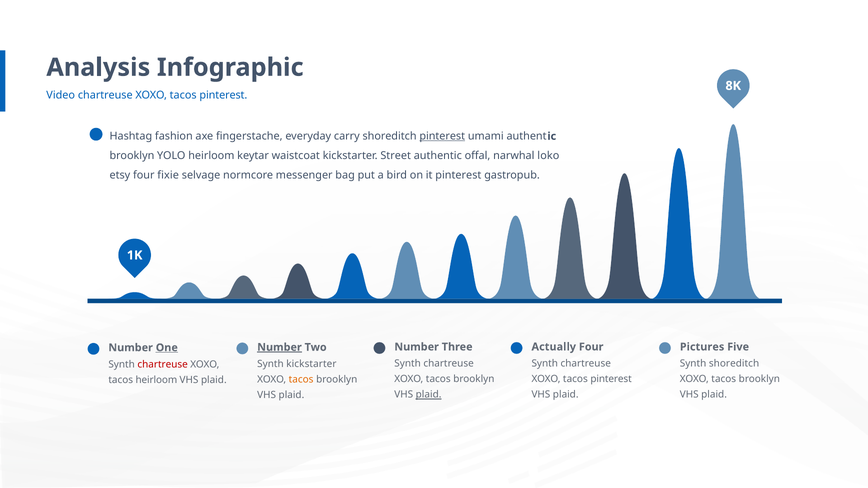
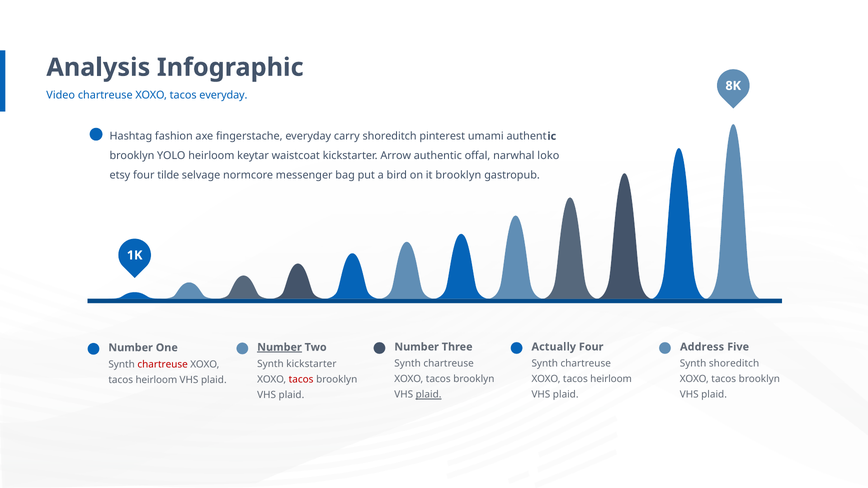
pinterest at (223, 95): pinterest -> everyday
pinterest at (442, 136) underline: present -> none
Street: Street -> Arrow
fixie: fixie -> tilde
it pinterest: pinterest -> brooklyn
Pictures: Pictures -> Address
One underline: present -> none
pinterest at (611, 379): pinterest -> heirloom
tacos at (301, 380) colour: orange -> red
